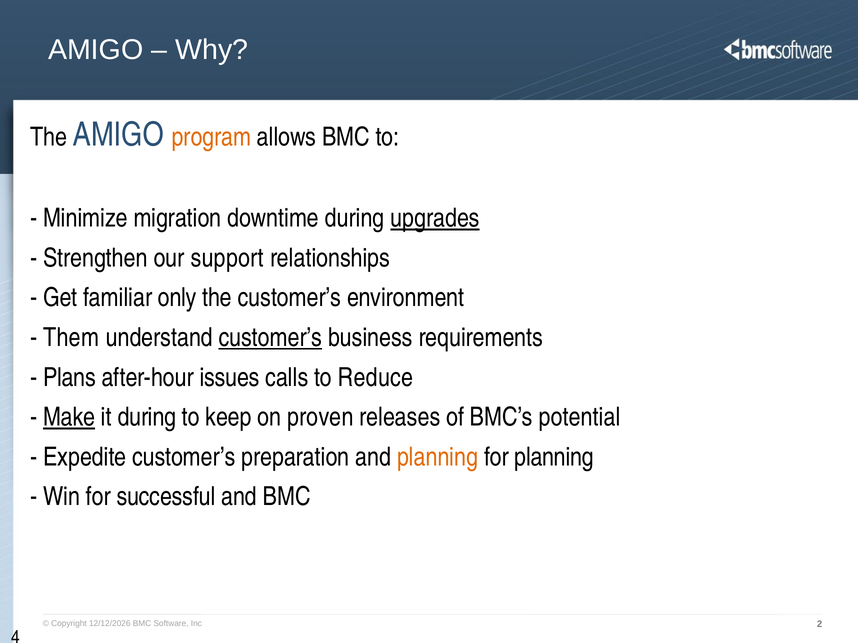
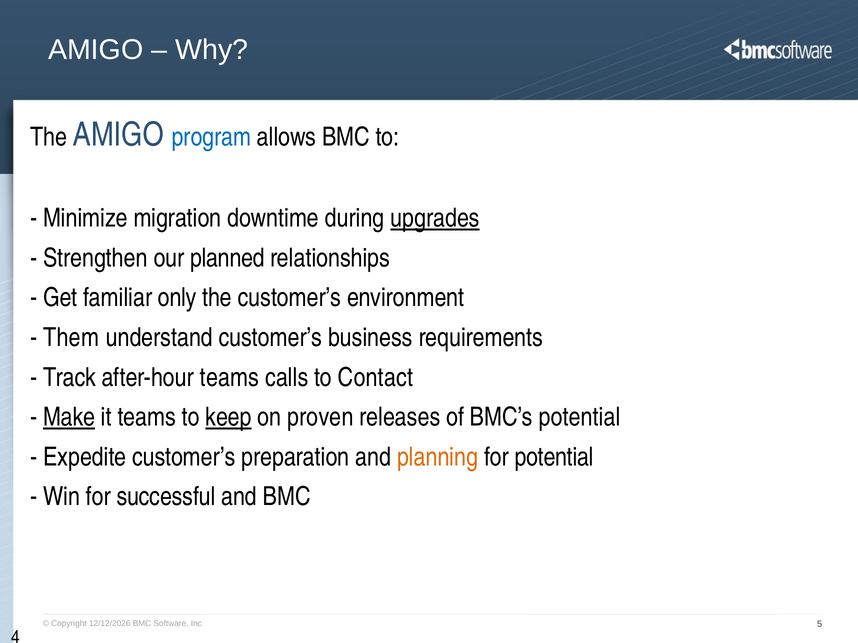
program colour: orange -> blue
support: support -> planned
customer’s at (270, 338) underline: present -> none
Plans: Plans -> Track
after-hour issues: issues -> teams
Reduce: Reduce -> Contact
it during: during -> teams
keep underline: none -> present
for planning: planning -> potential
2: 2 -> 5
